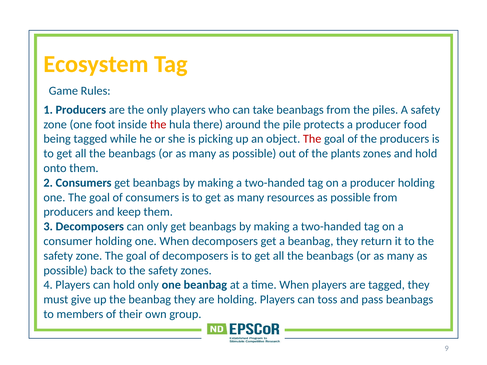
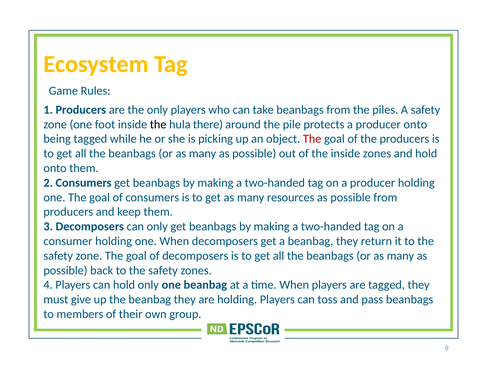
the at (158, 124) colour: red -> black
producer food: food -> onto
the plants: plants -> inside
